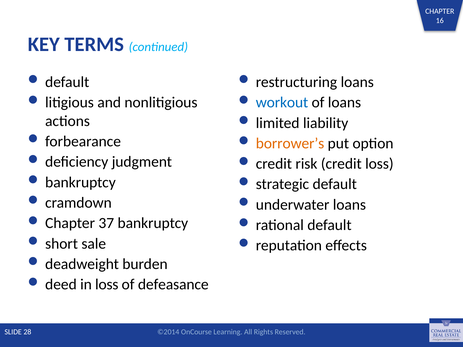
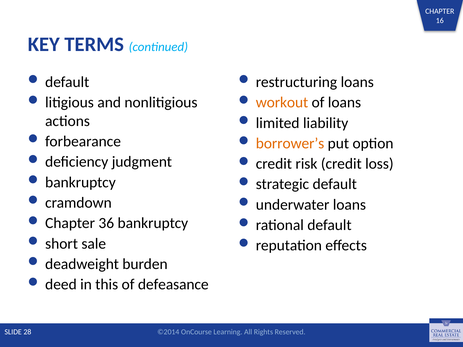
workout colour: blue -> orange
37: 37 -> 36
in loss: loss -> this
